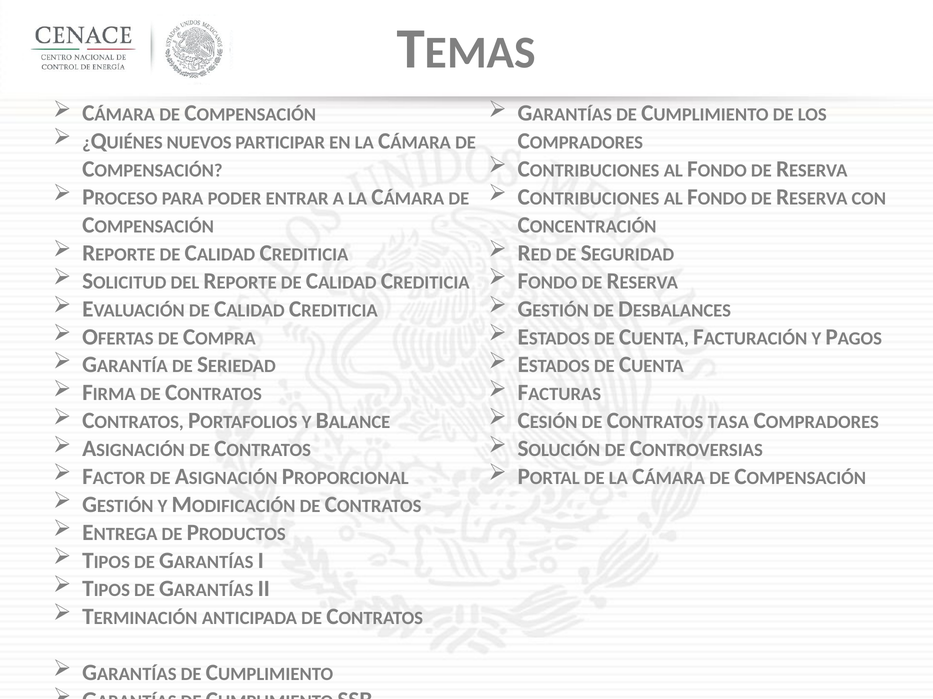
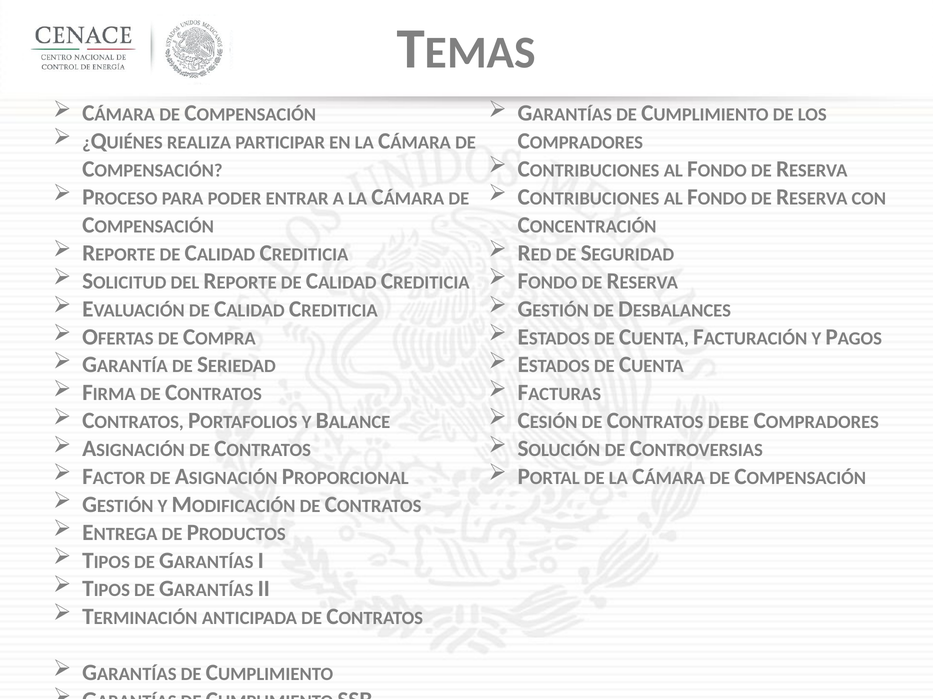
NUEVOS: NUEVOS -> REALIZA
TASA: TASA -> DEBE
